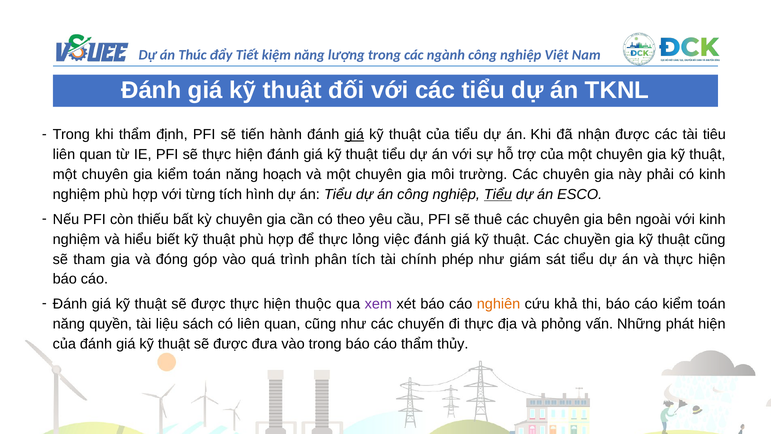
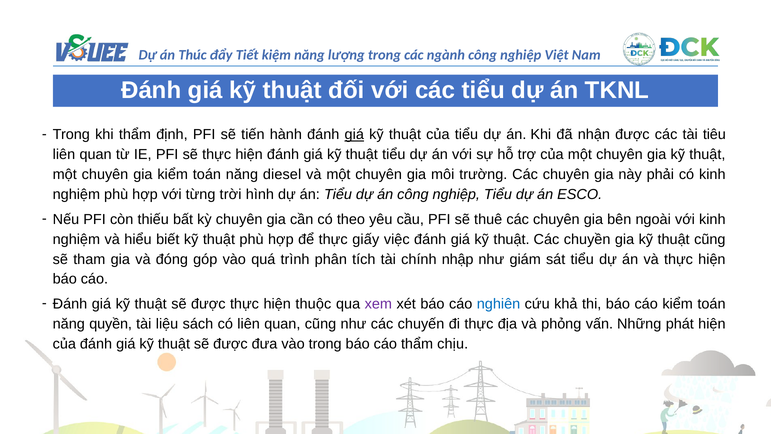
hoạch: hoạch -> diesel
từng tích: tích -> trời
Tiểu at (498, 194) underline: present -> none
lỏng: lỏng -> giấy
phép: phép -> nhập
nghiên colour: orange -> blue
thủy: thủy -> chịu
